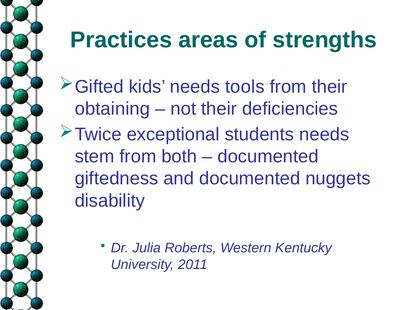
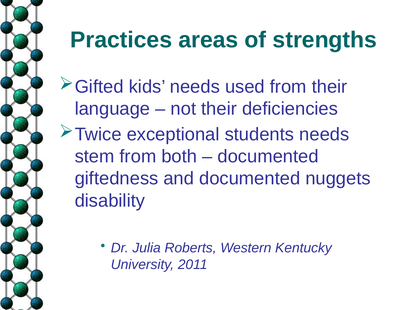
tools: tools -> used
obtaining: obtaining -> language
